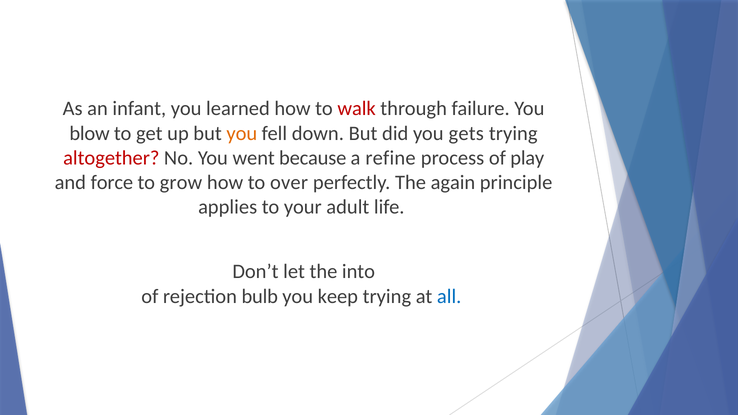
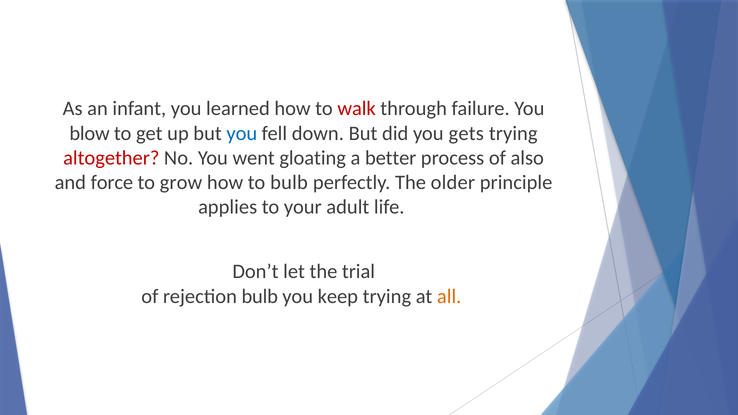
you at (242, 133) colour: orange -> blue
because: because -> gloating
refine: refine -> better
play: play -> also
to over: over -> bulb
again: again -> older
into: into -> trial
all colour: blue -> orange
